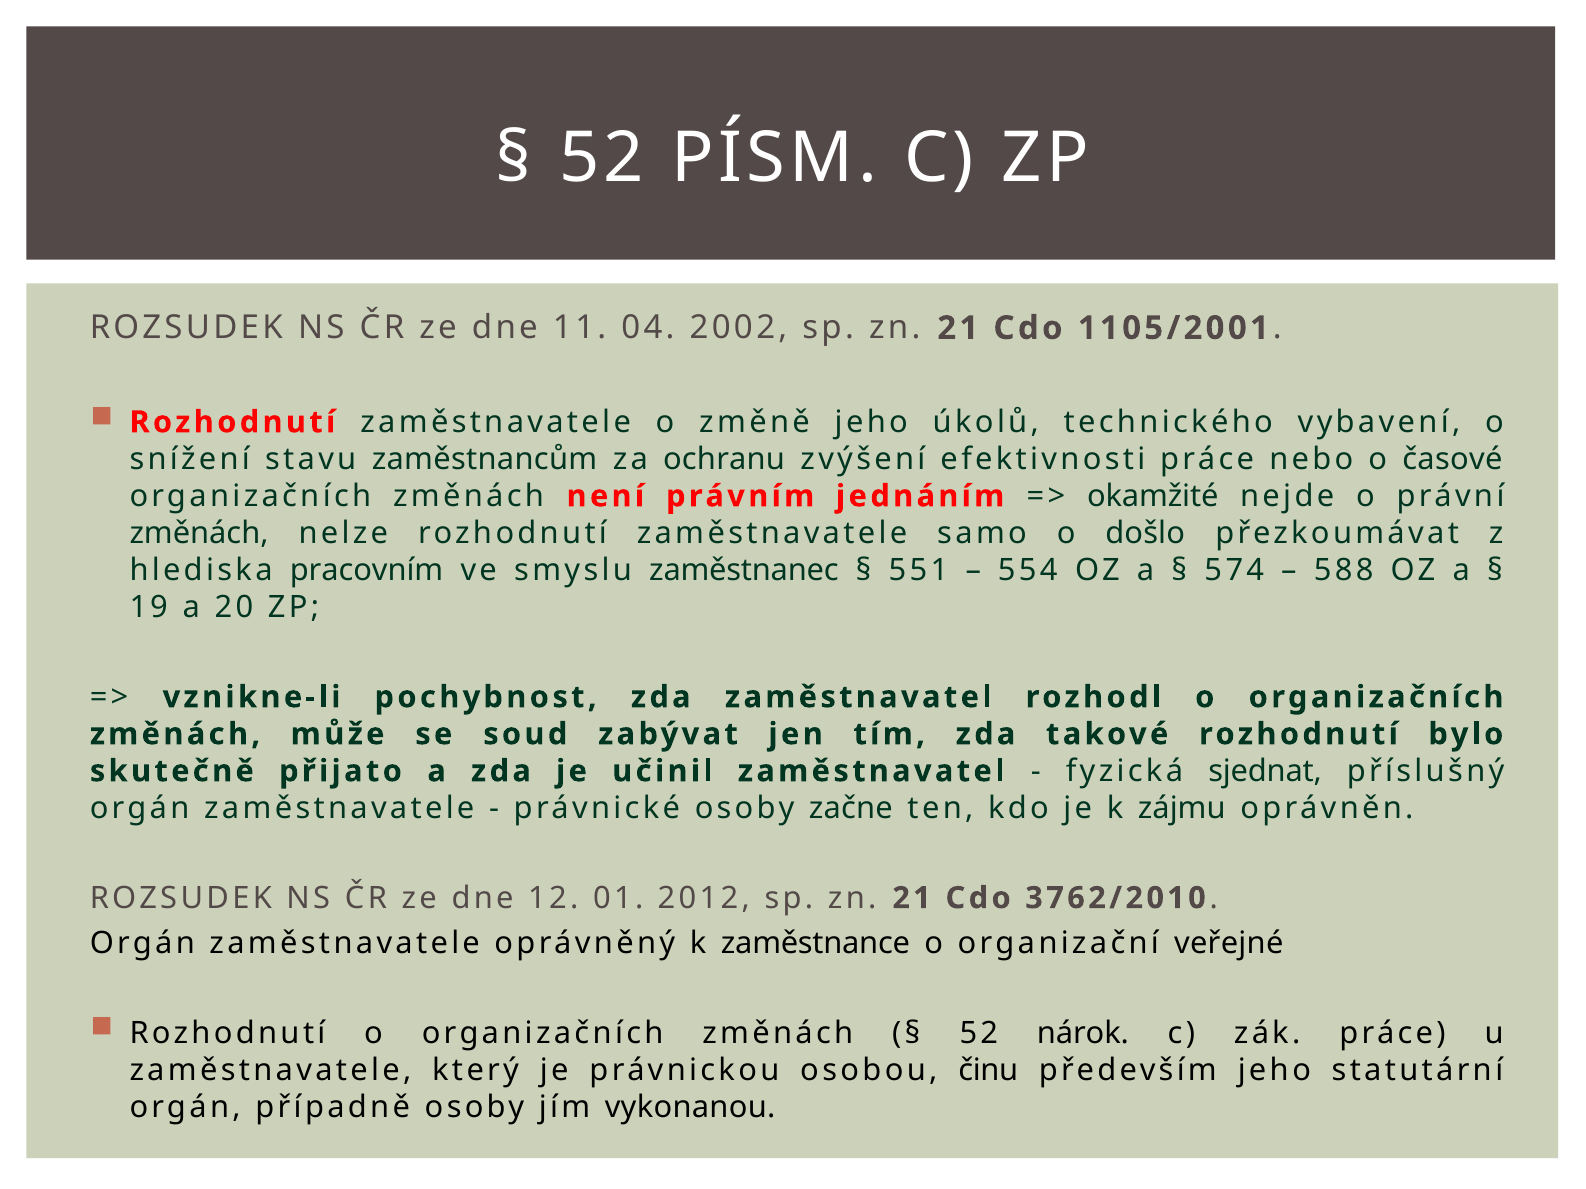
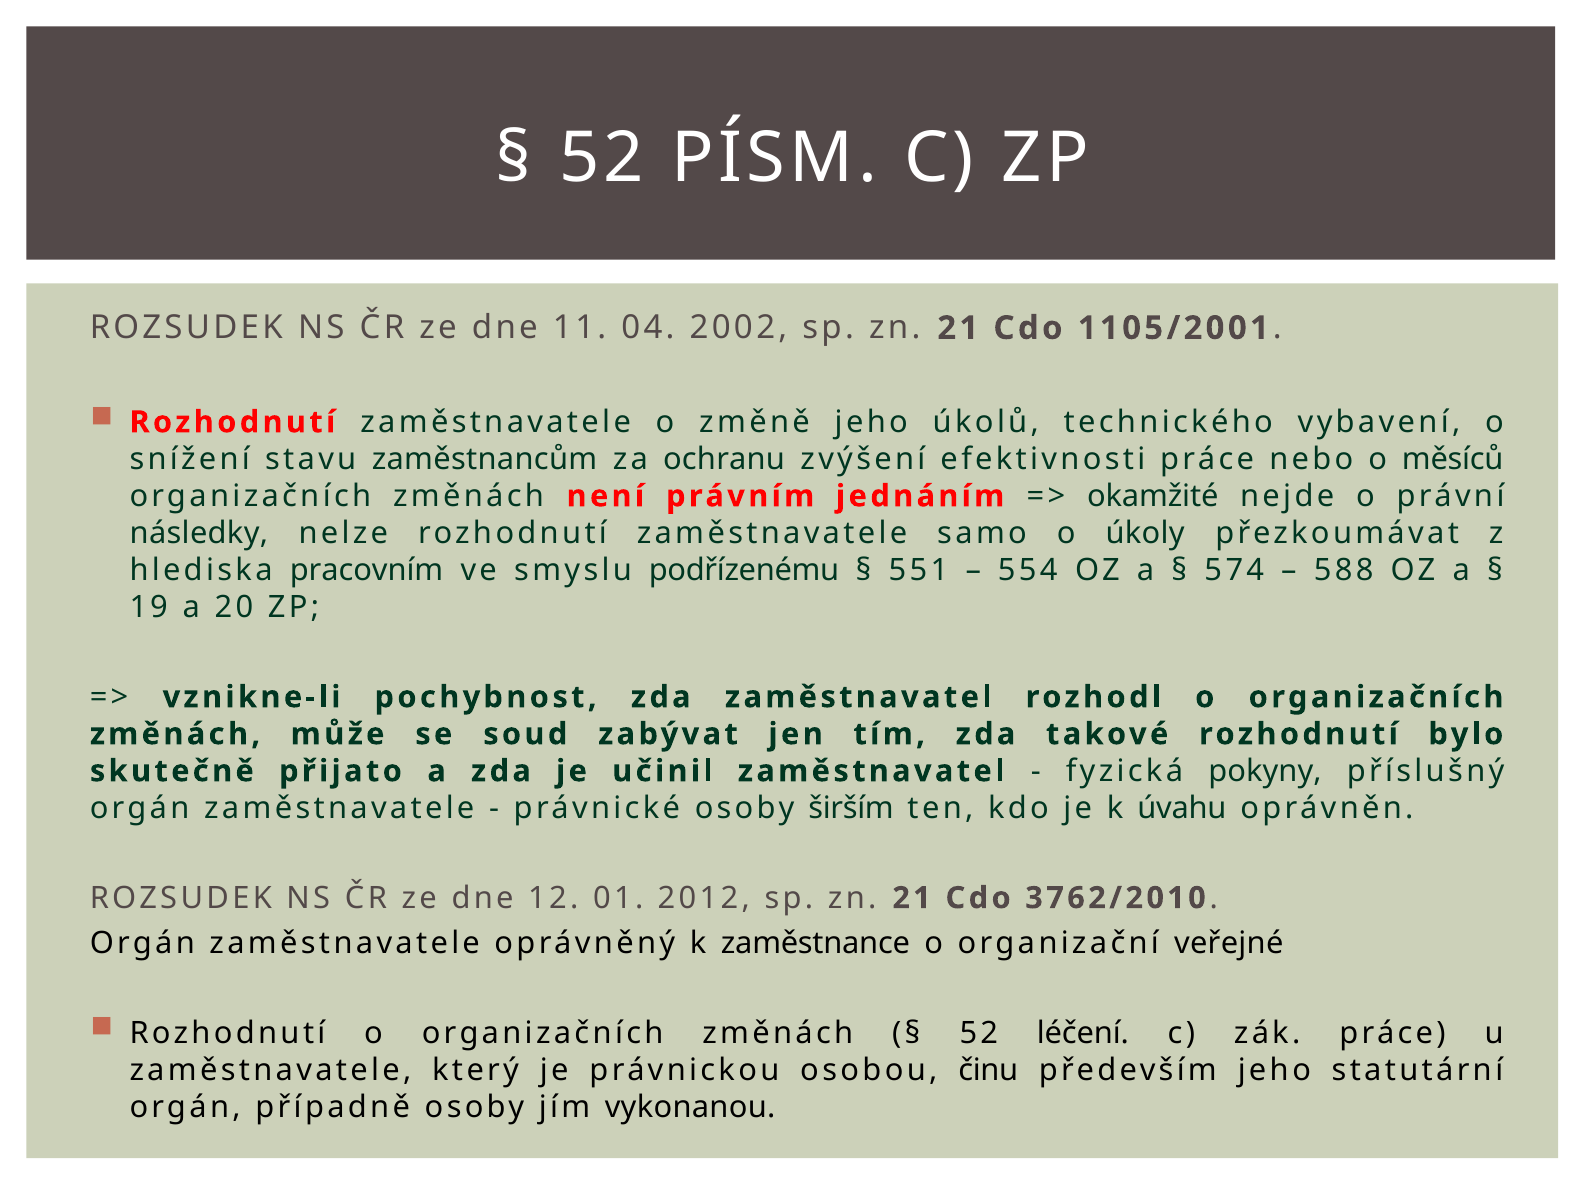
časové: časové -> měsíců
změnách at (199, 533): změnách -> následky
došlo: došlo -> úkoly
zaměstnanec: zaměstnanec -> podřízenému
sjednat: sjednat -> pokyny
začne: začne -> širším
zájmu: zájmu -> úvahu
nárok: nárok -> léčení
